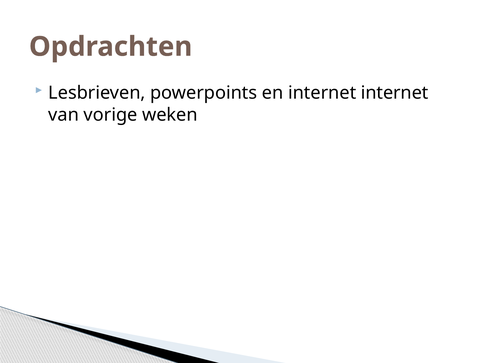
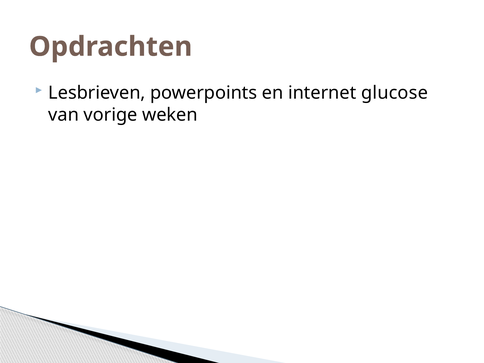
internet internet: internet -> glucose
